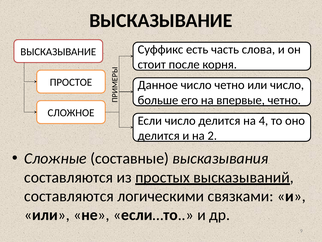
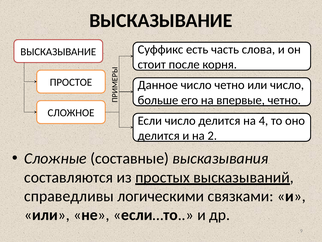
составляются at (69, 196): составляются -> справедливы
